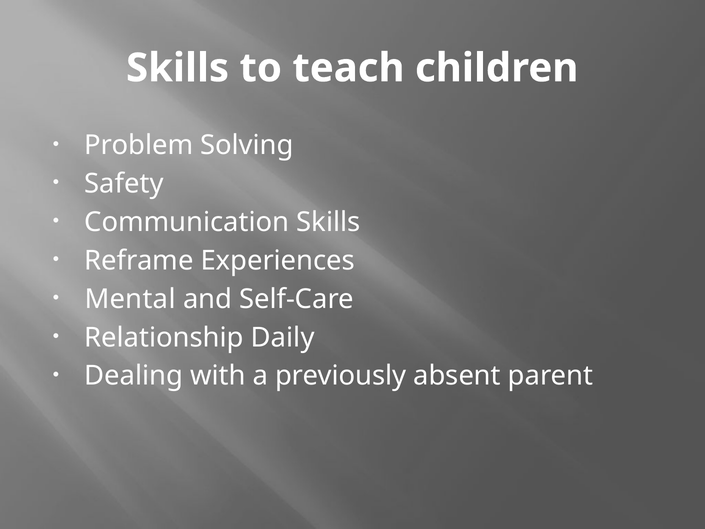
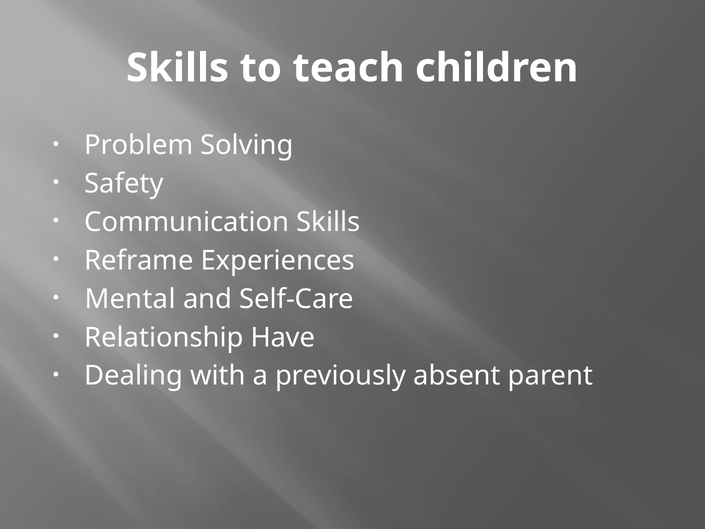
Daily: Daily -> Have
